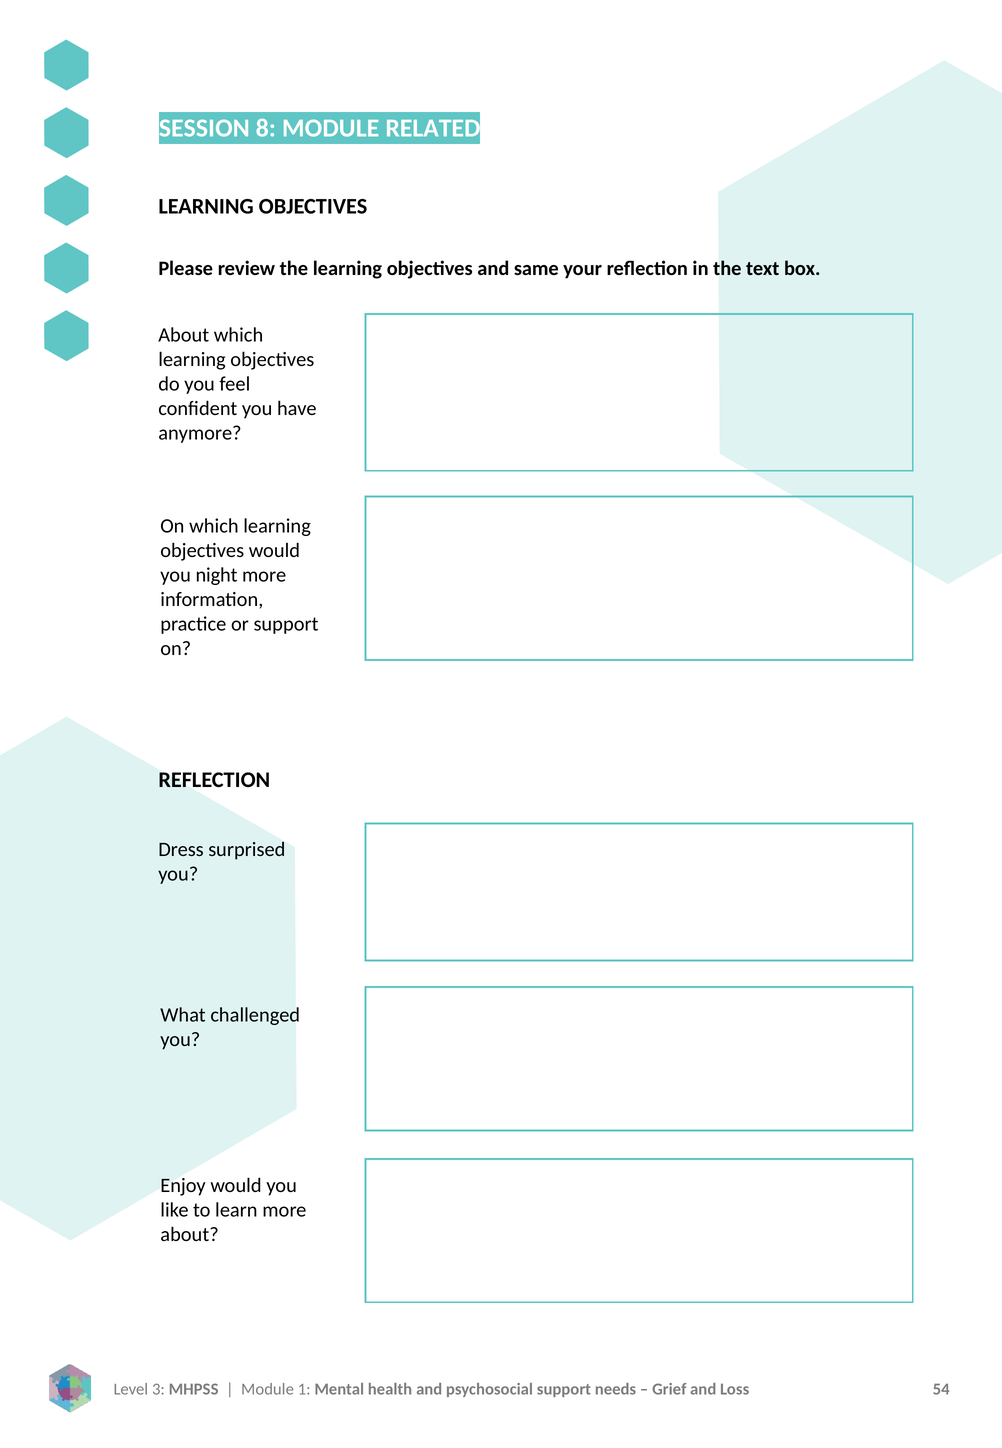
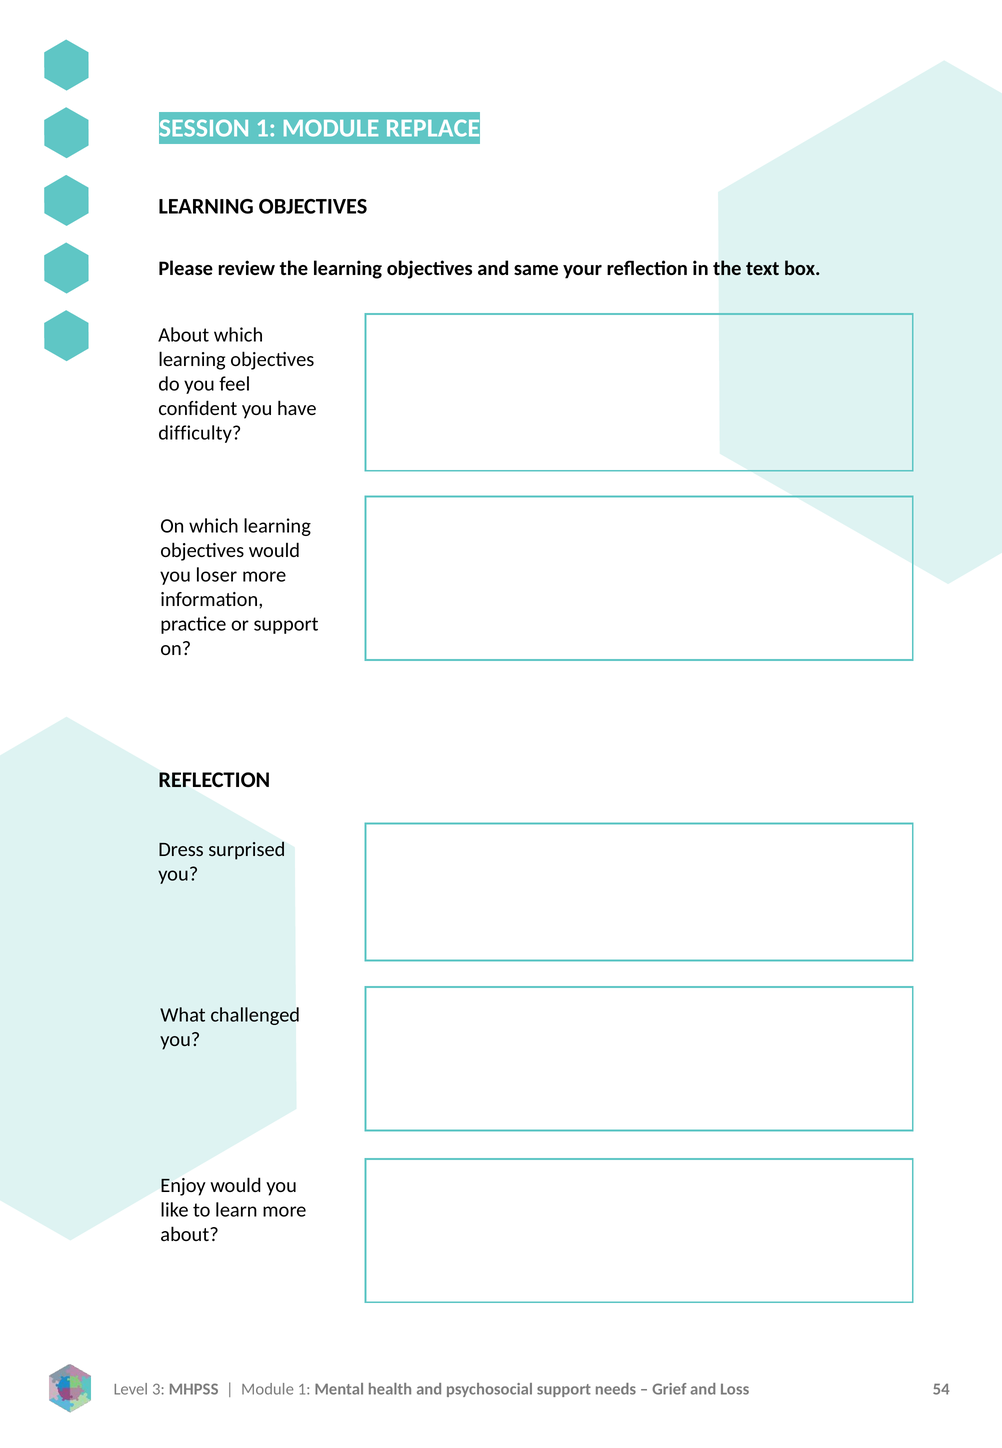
SESSION 8: 8 -> 1
RELATED: RELATED -> REPLACE
anymore: anymore -> difficulty
night: night -> loser
